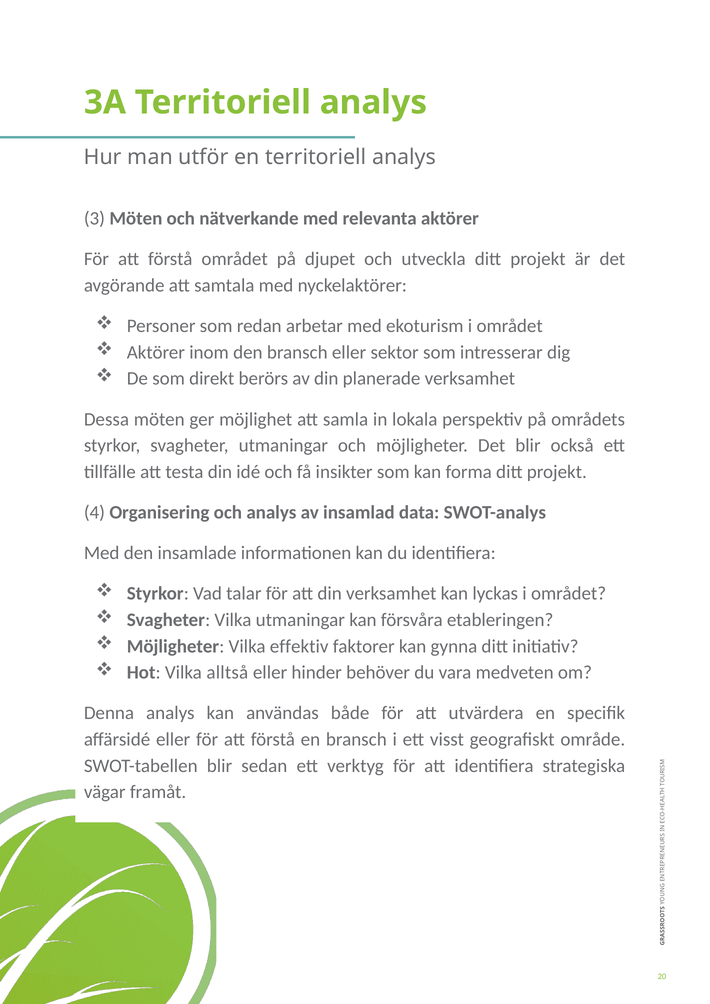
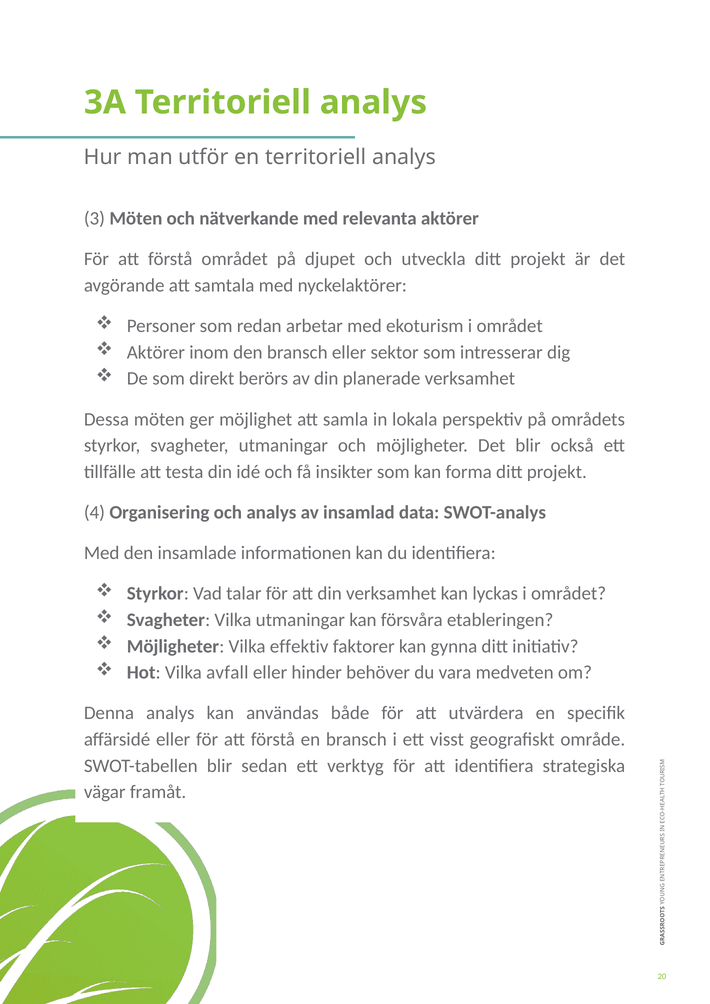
alltså: alltså -> avfall
